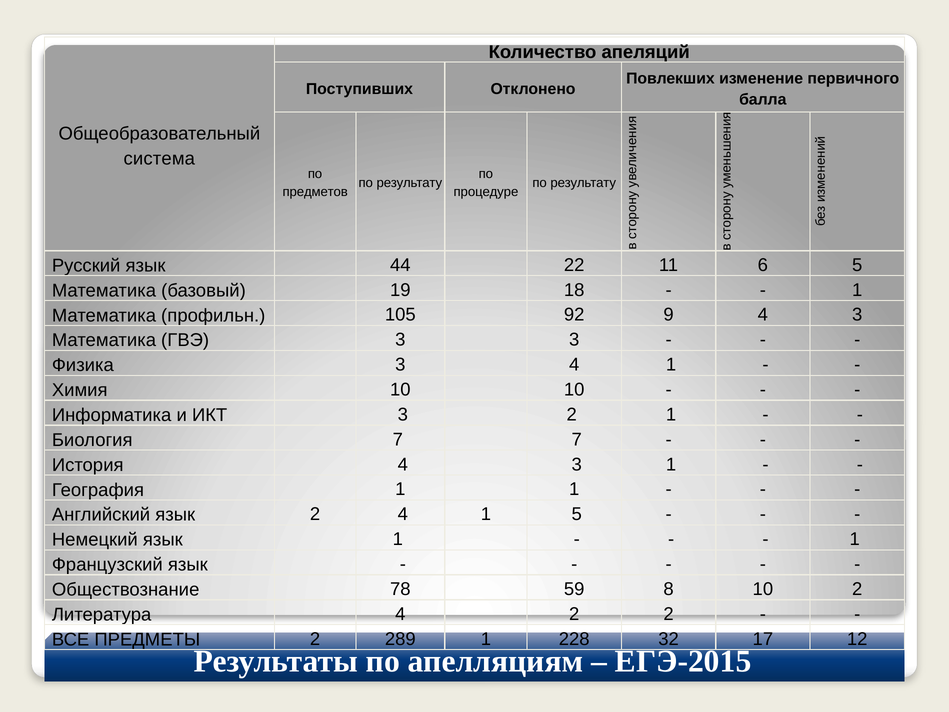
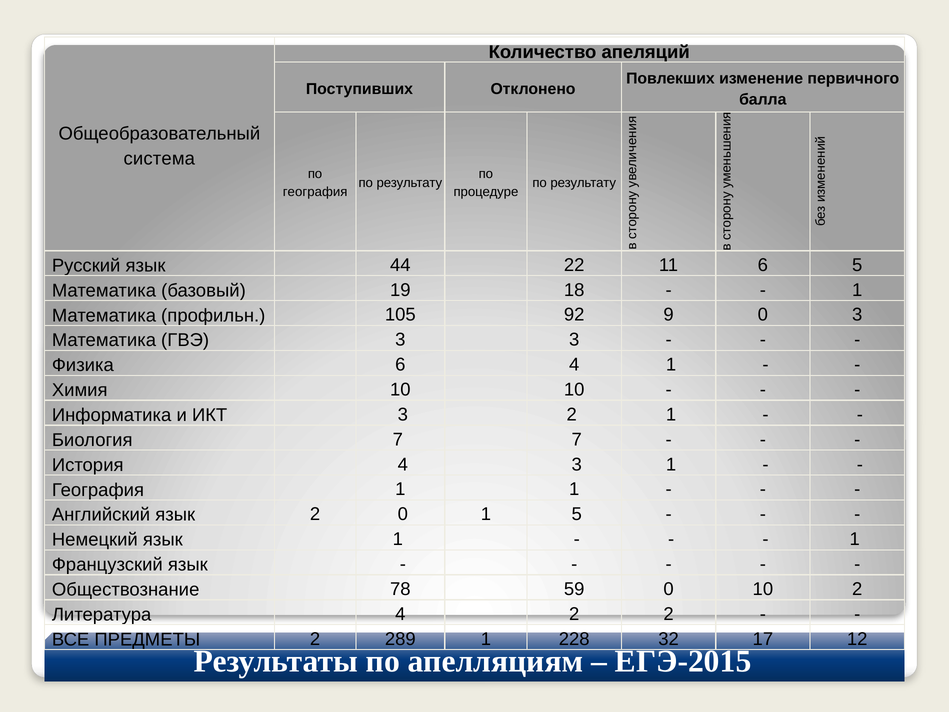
предметов at (315, 192): предметов -> география
9 4: 4 -> 0
Физика 3: 3 -> 6
2 4: 4 -> 0
59 8: 8 -> 0
